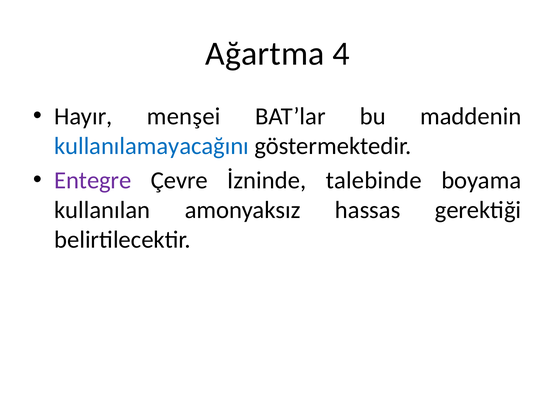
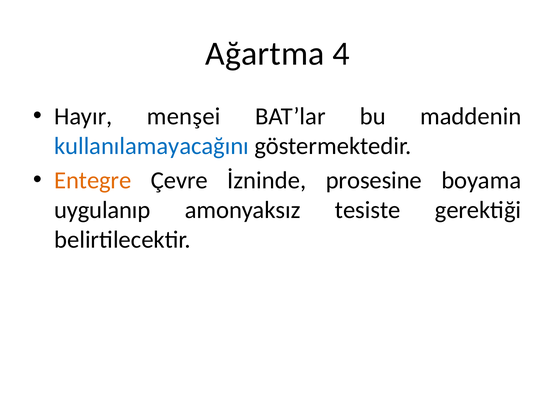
Entegre colour: purple -> orange
talebinde: talebinde -> prosesine
kullanılan: kullanılan -> uygulanıp
hassas: hassas -> tesiste
